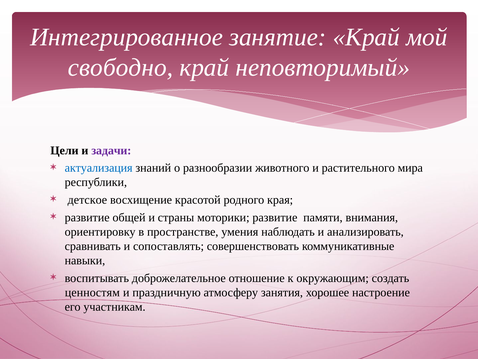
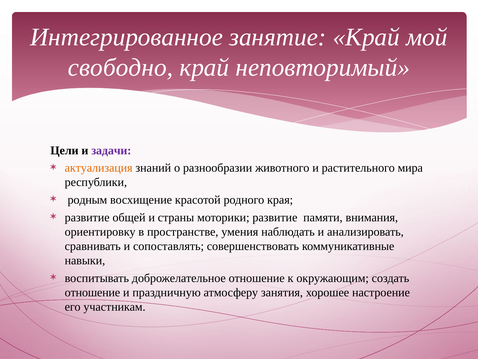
актуализация colour: blue -> orange
детское: детское -> родным
ценностям at (92, 292): ценностям -> отношение
